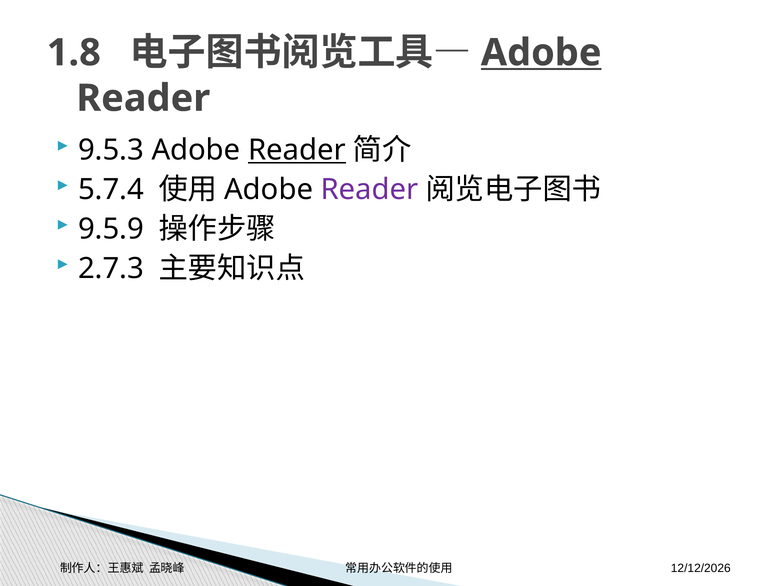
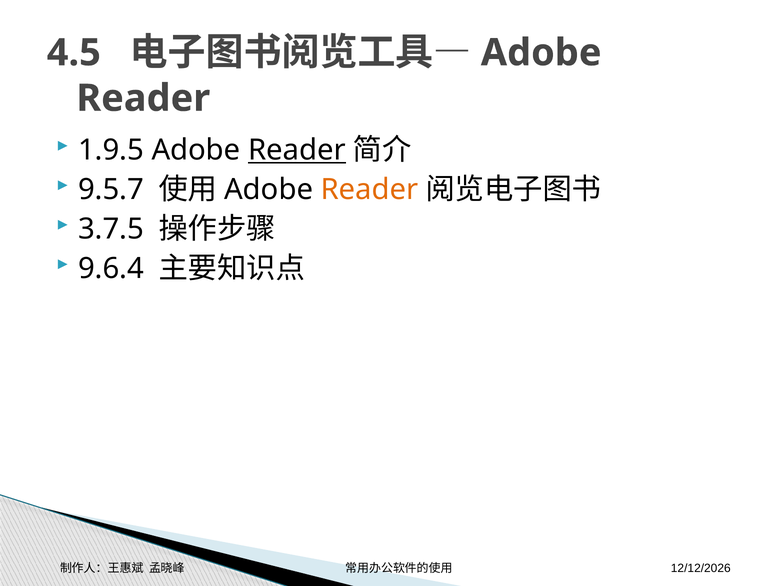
1.8: 1.8 -> 4.5
Adobe at (541, 53) underline: present -> none
9.5.3: 9.5.3 -> 1.9.5
5.7.4: 5.7.4 -> 9.5.7
Reader at (370, 190) colour: purple -> orange
9.5.9: 9.5.9 -> 3.7.5
2.7.3: 2.7.3 -> 9.6.4
